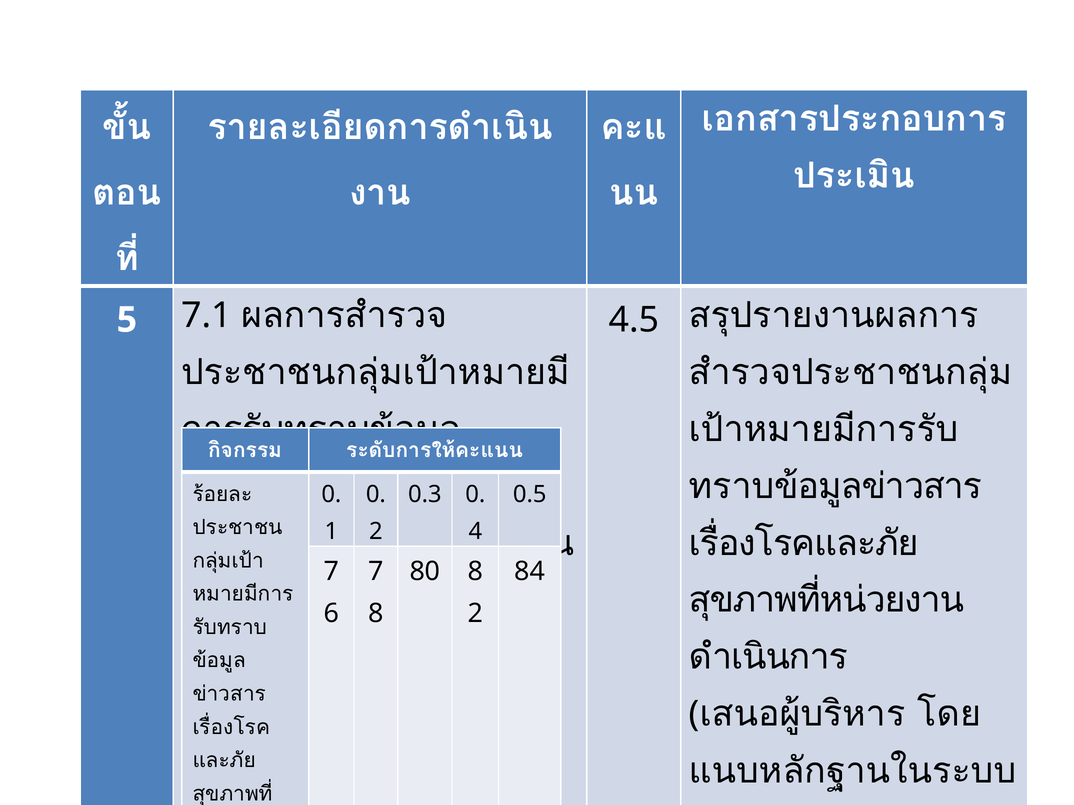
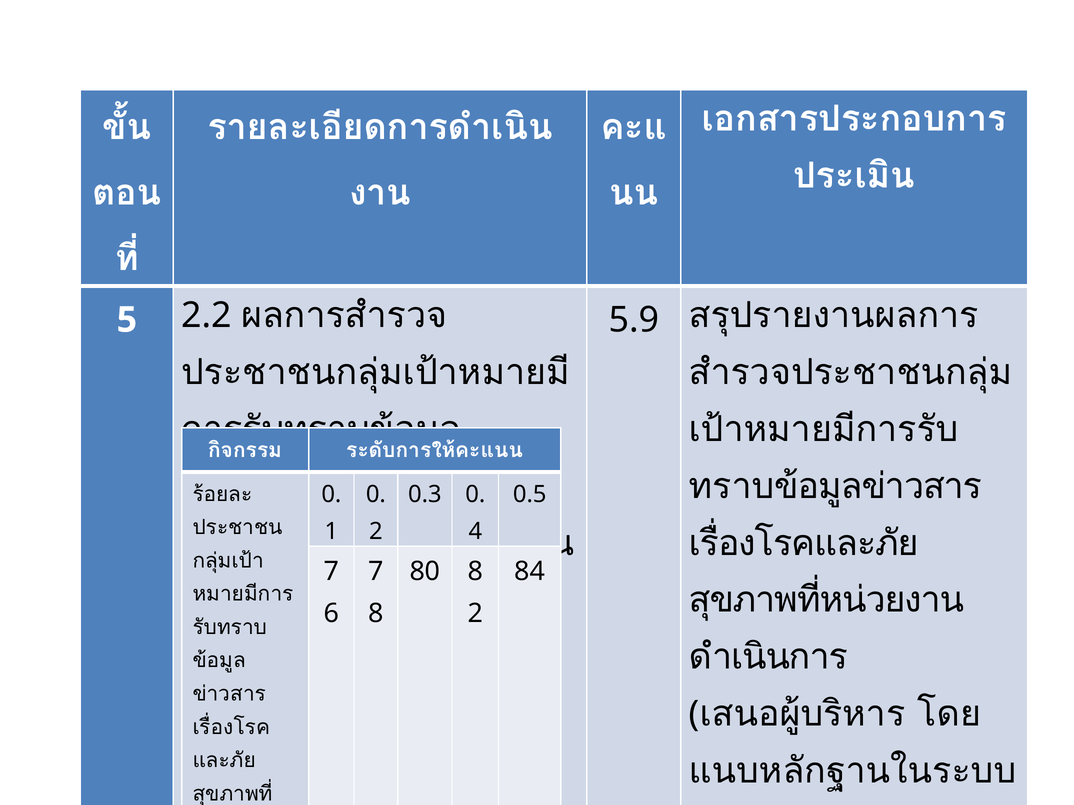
4.5: 4.5 -> 5.9
7.1: 7.1 -> 2.2
